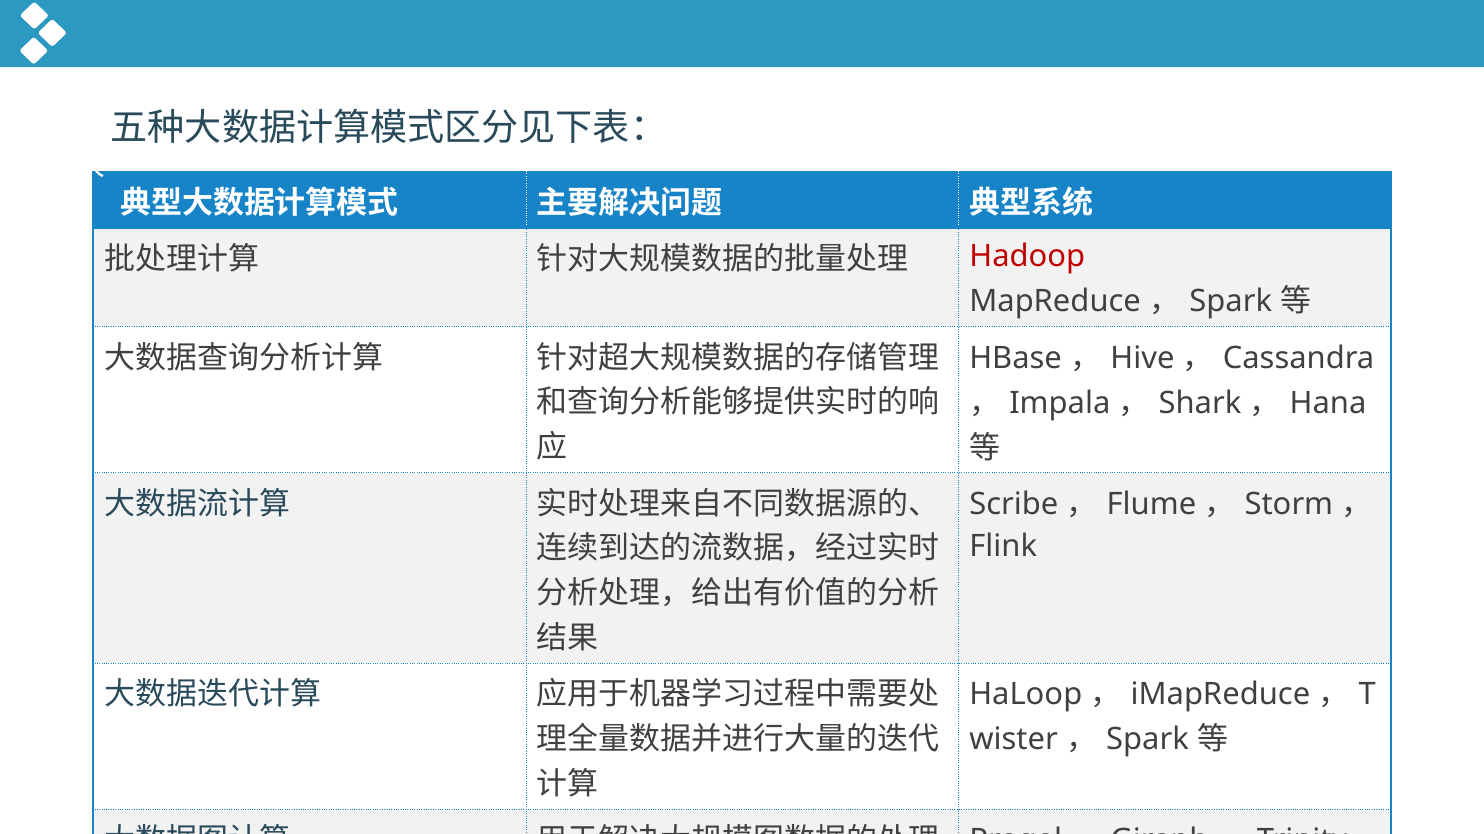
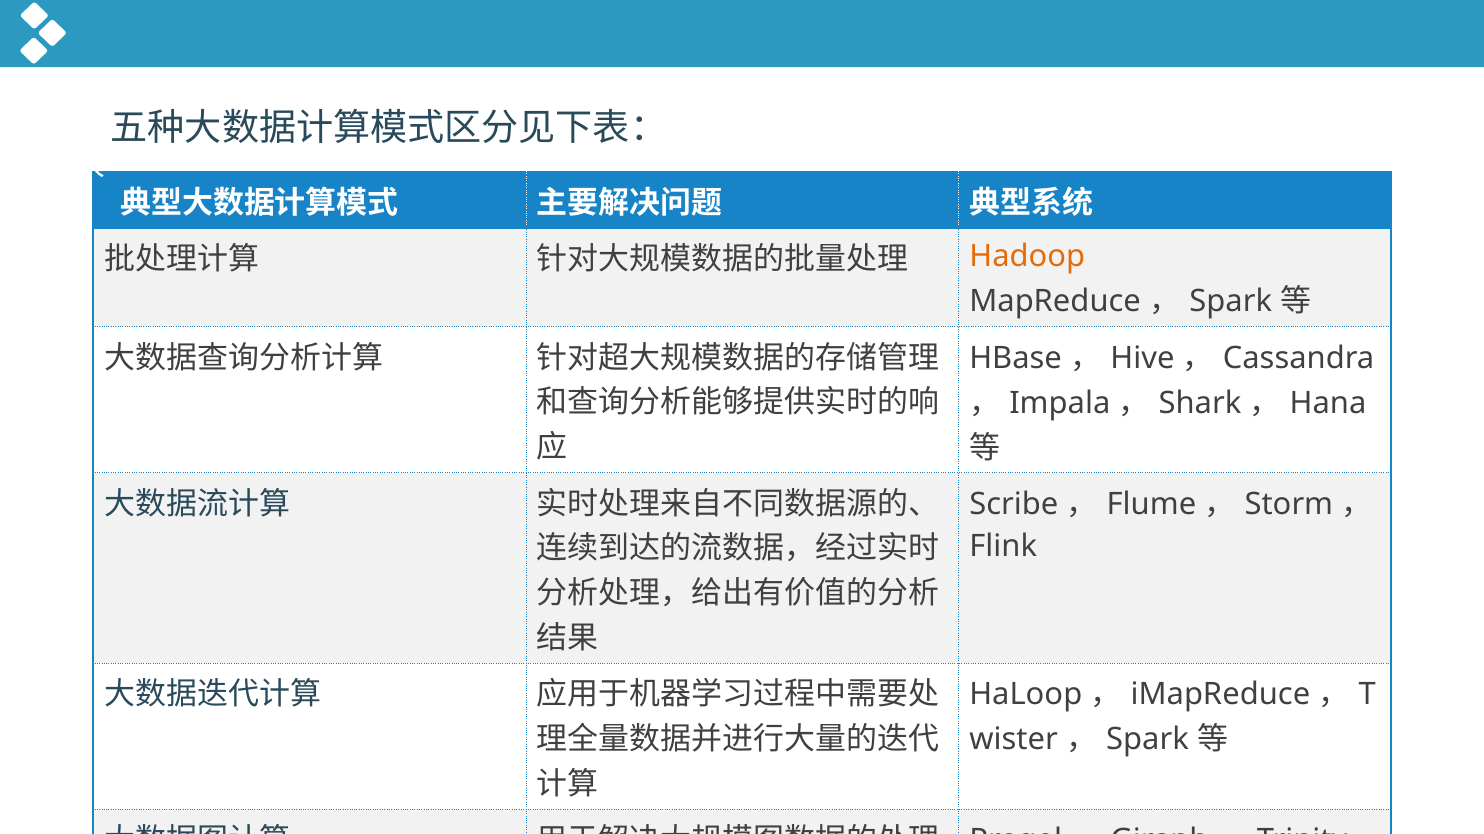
Hadoop colour: red -> orange
